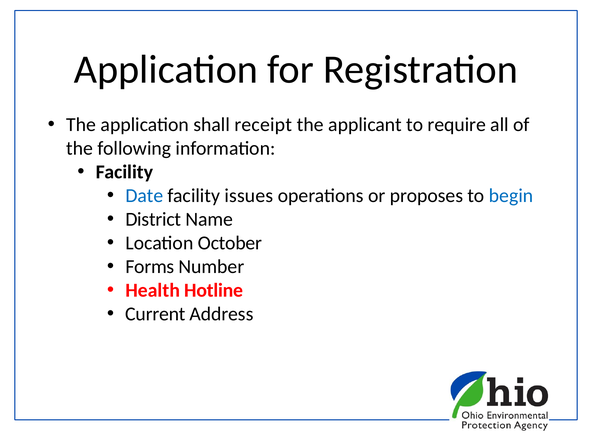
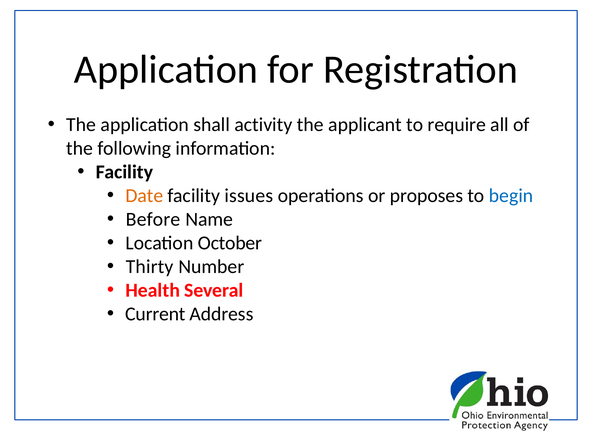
receipt: receipt -> activity
Date colour: blue -> orange
District: District -> Before
Forms: Forms -> Thirty
Hotline: Hotline -> Several
